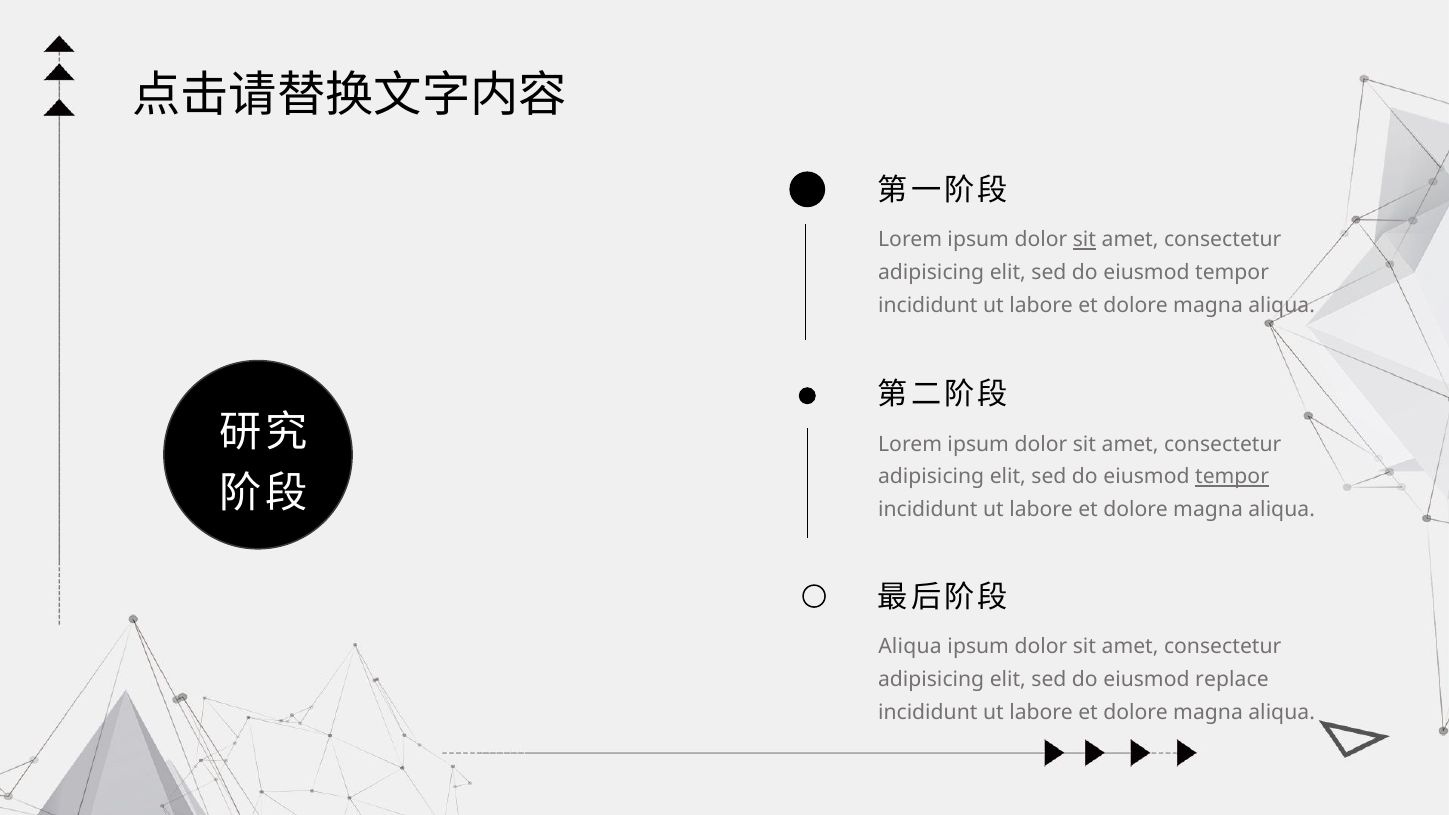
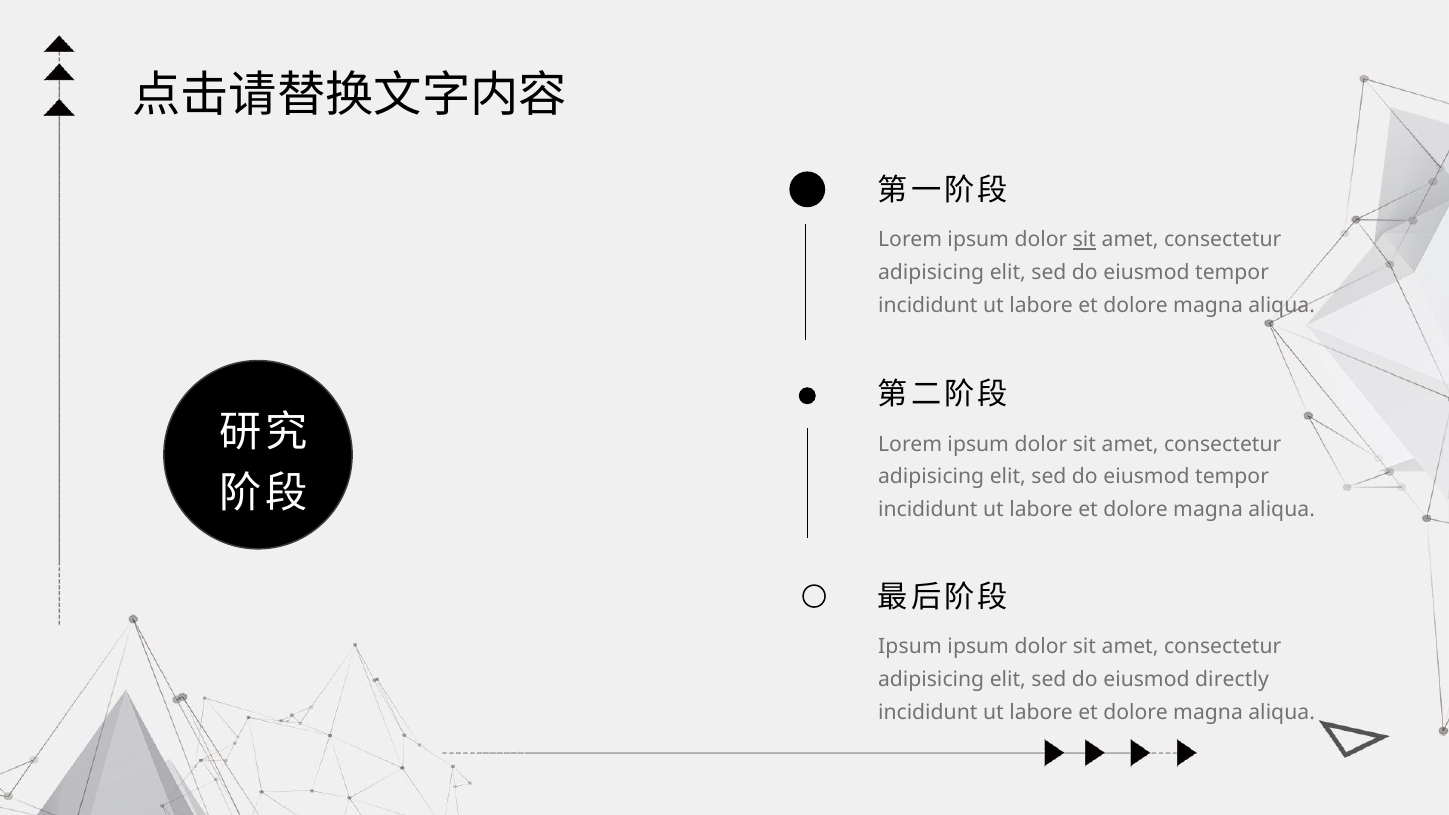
tempor at (1232, 477) underline: present -> none
Aliqua at (910, 647): Aliqua -> Ipsum
replace: replace -> directly
